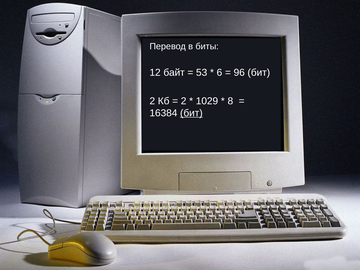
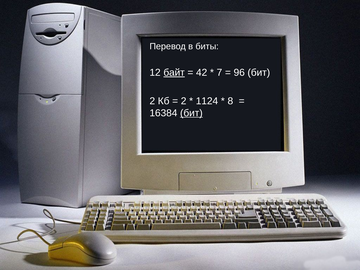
байт underline: none -> present
53: 53 -> 42
6: 6 -> 7
1029: 1029 -> 1124
